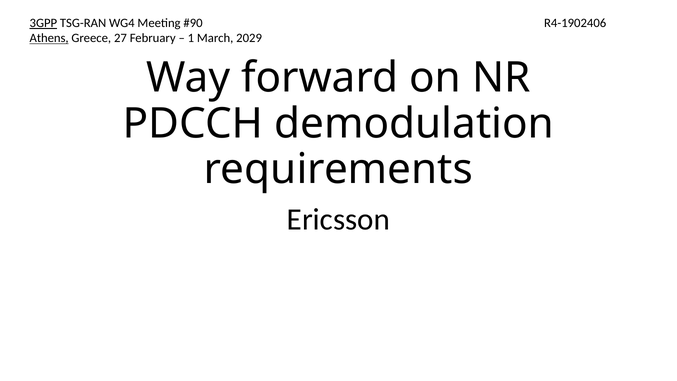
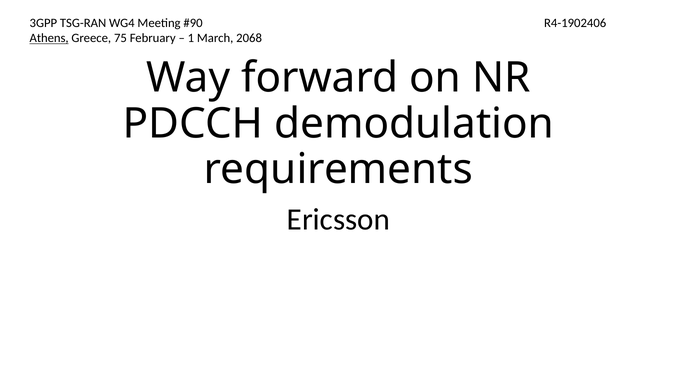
3GPP underline: present -> none
27: 27 -> 75
2029: 2029 -> 2068
